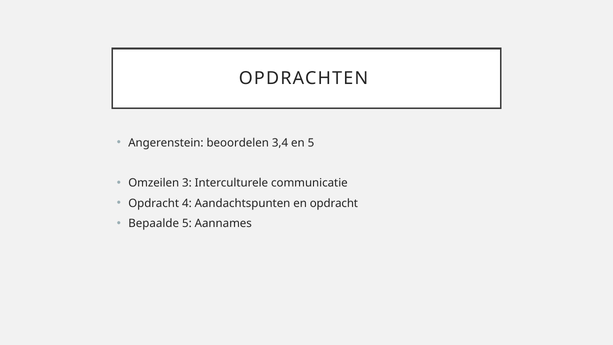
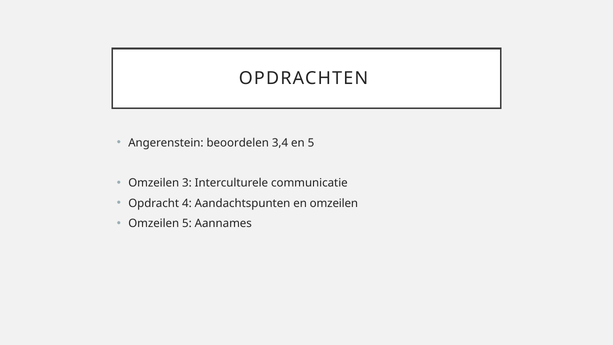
en opdracht: opdracht -> omzeilen
Bepaalde at (154, 223): Bepaalde -> Omzeilen
